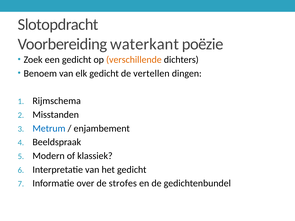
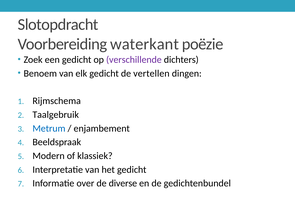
verschillende colour: orange -> purple
Misstanden: Misstanden -> Taalgebruik
strofes: strofes -> diverse
